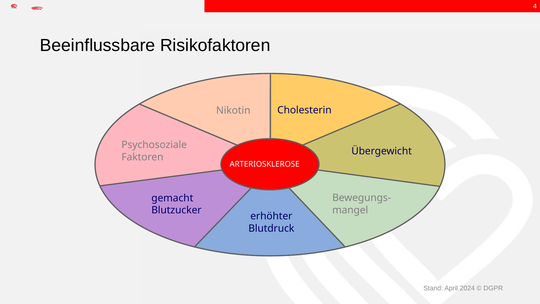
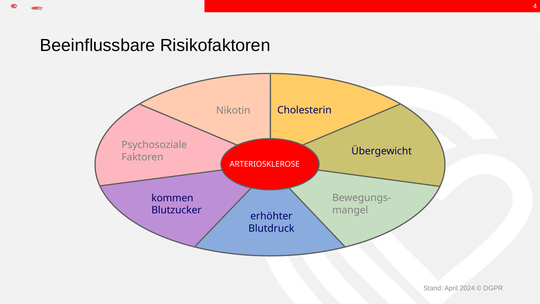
gemacht: gemacht -> kommen
